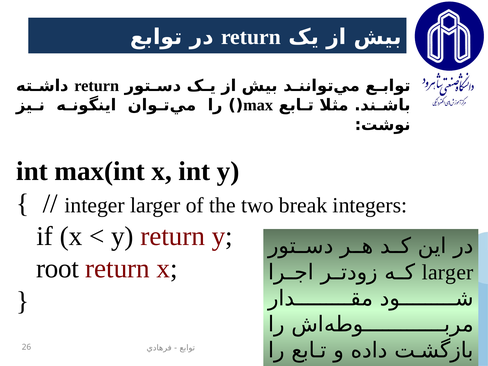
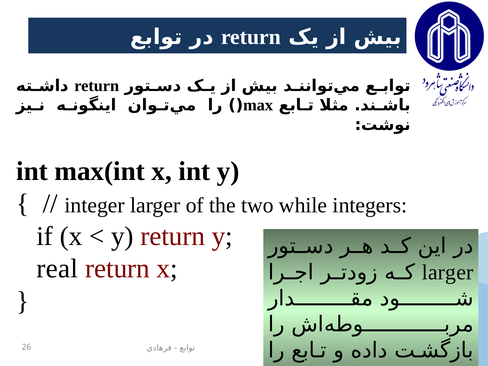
break: break -> while
root: root -> real
